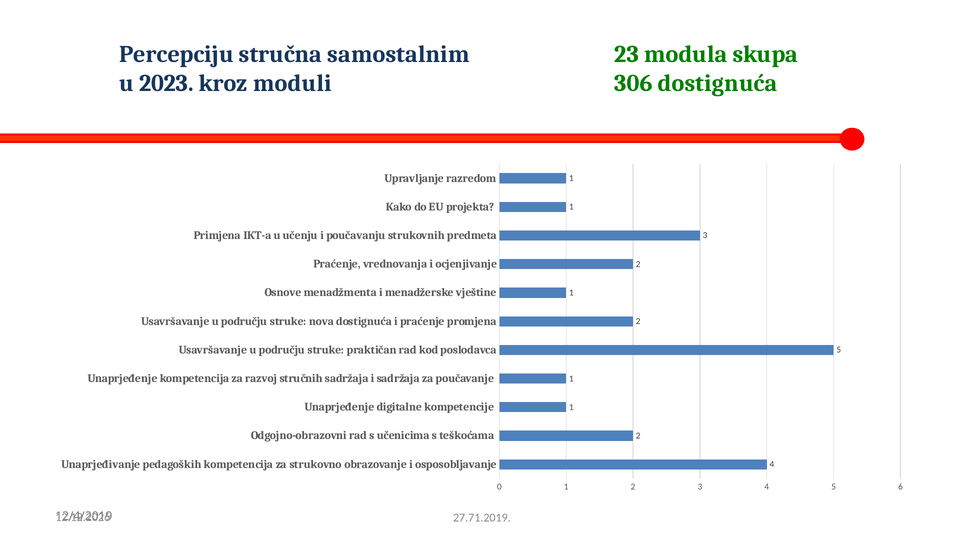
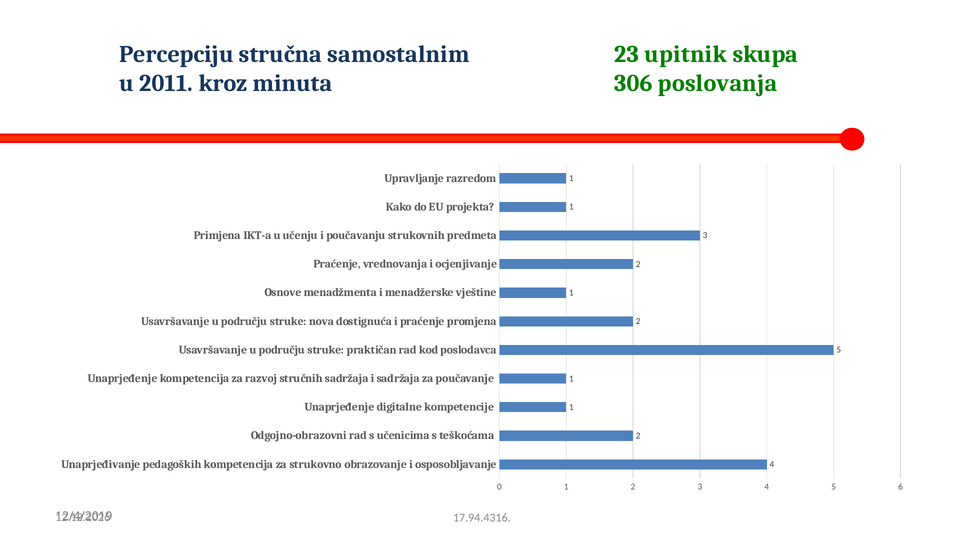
modula: modula -> upitnik
2023: 2023 -> 2011
moduli: moduli -> minuta
306 dostignuća: dostignuća -> poslovanja
27.71.2019: 27.71.2019 -> 17.94.4316
